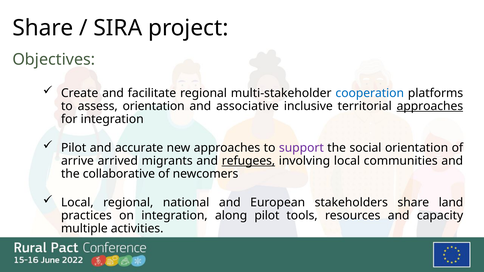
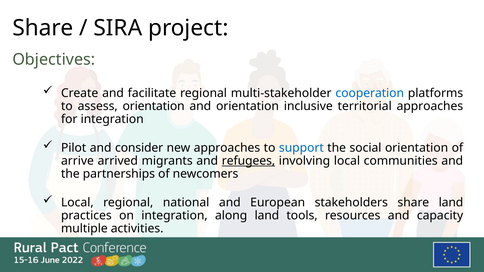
and associative: associative -> orientation
approaches at (430, 106) underline: present -> none
accurate: accurate -> consider
support colour: purple -> blue
collaborative: collaborative -> partnerships
along pilot: pilot -> land
